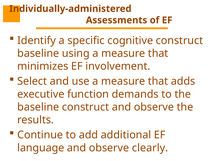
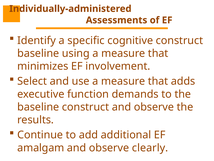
language: language -> amalgam
